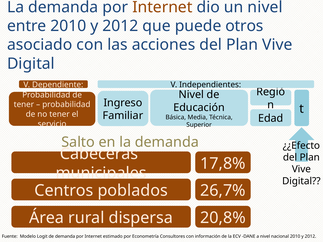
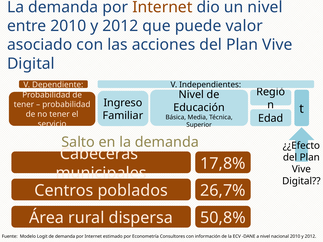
otros: otros -> valor
20,8%: 20,8% -> 50,8%
